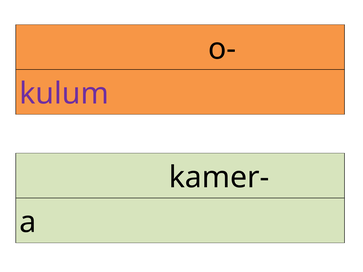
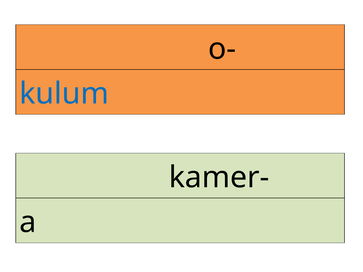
kulum colour: purple -> blue
